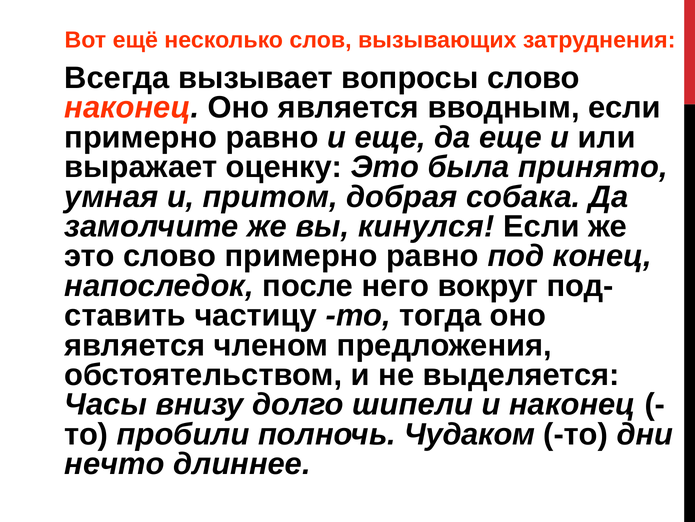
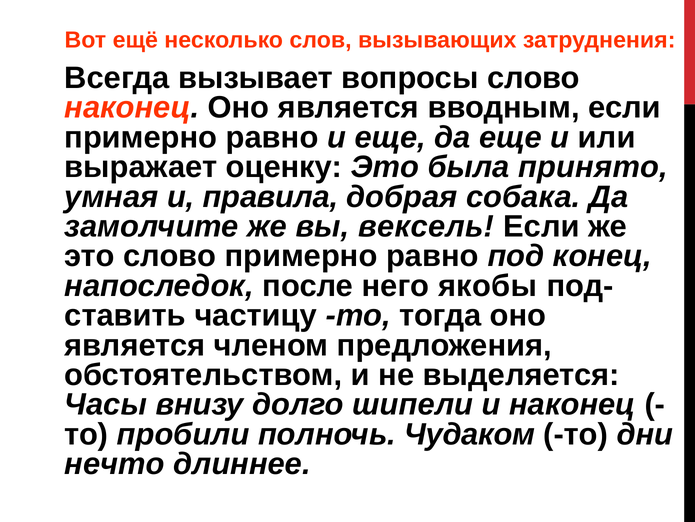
притом: притом -> правила
кинулся: кинулся -> вексель
вокруг: вокруг -> якобы
